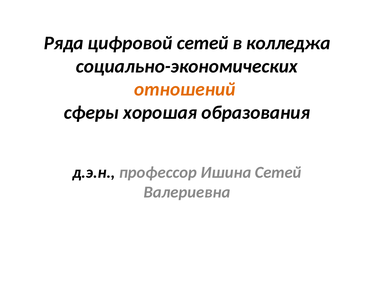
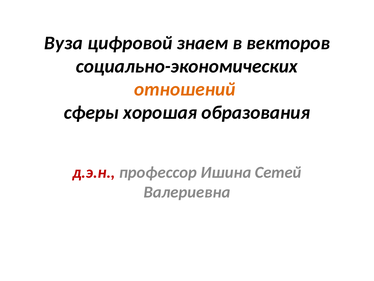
Ряда: Ряда -> Вуза
цифровой сетей: сетей -> знаем
колледжа: колледжа -> векторов
д.э.н colour: black -> red
